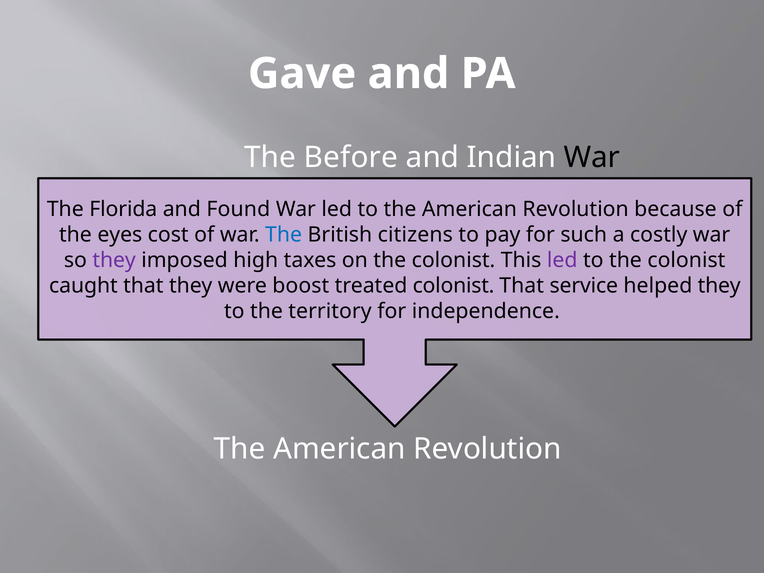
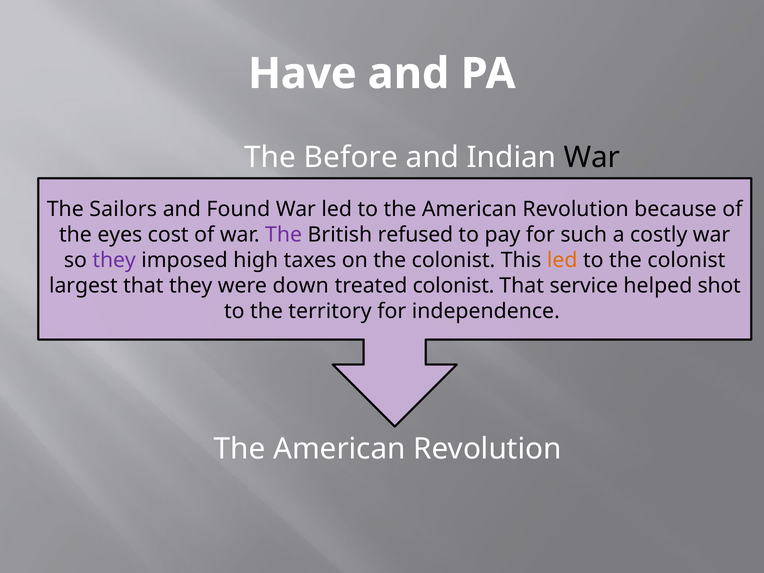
Gave: Gave -> Have
Florida: Florida -> Sailors
The at (284, 235) colour: blue -> purple
citizens: citizens -> refused
led at (562, 260) colour: purple -> orange
caught: caught -> largest
boost: boost -> down
helped they: they -> shot
